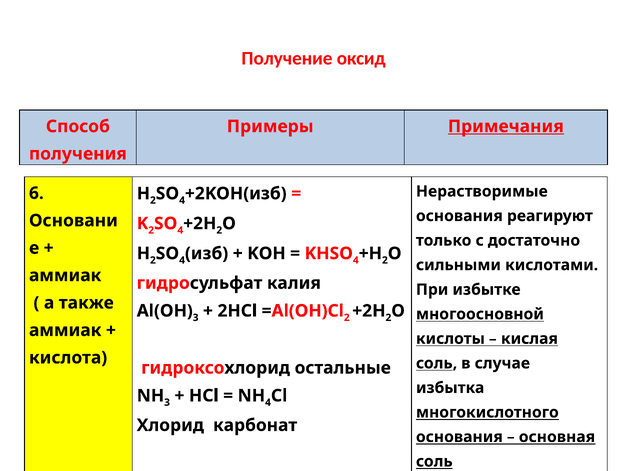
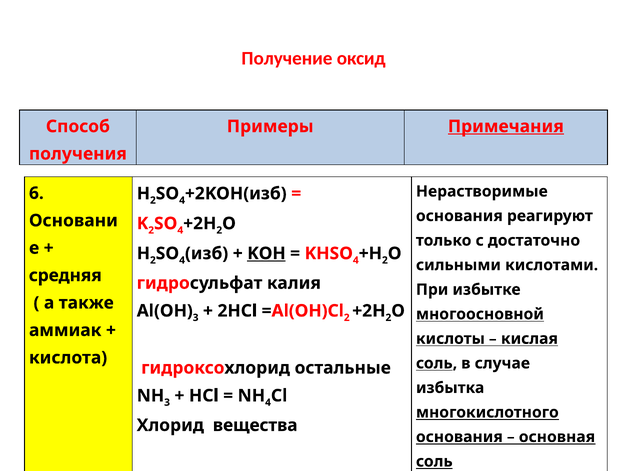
KOH underline: none -> present
аммиак at (65, 275): аммиак -> средняя
карбонат: карбонат -> вещества
